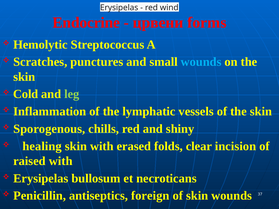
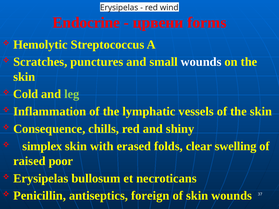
wounds at (201, 62) colour: light blue -> white
Sporogenous: Sporogenous -> Consequence
healing: healing -> simplex
incision: incision -> swelling
raised with: with -> poor
